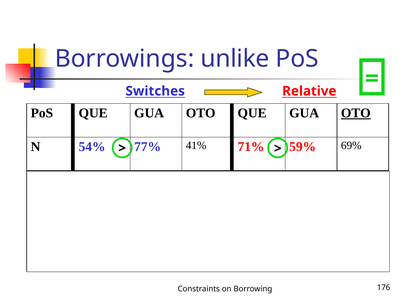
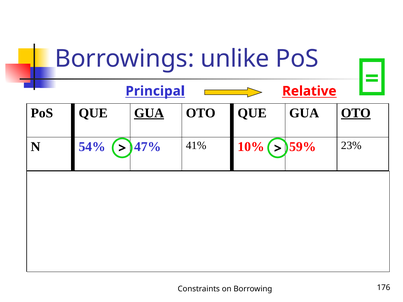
Switches: Switches -> Principal
GUA at (149, 113) underline: none -> present
54% 77%: 77% -> 47%
41% 71%: 71% -> 10%
69%: 69% -> 23%
